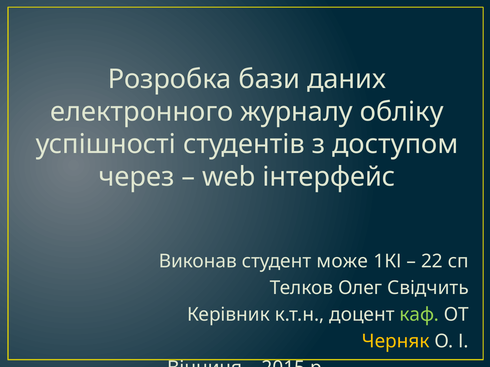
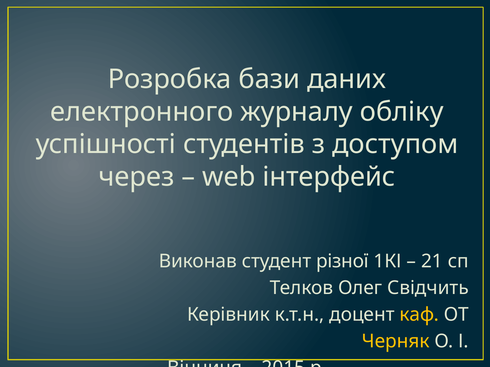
може: може -> різної
22: 22 -> 21
каф colour: light green -> yellow
